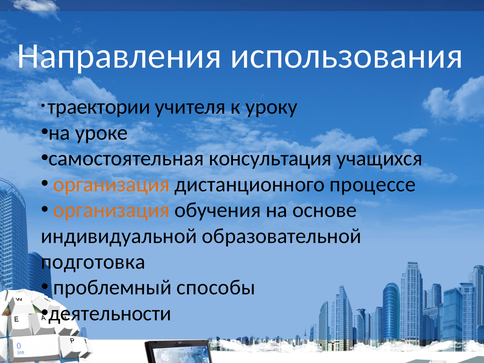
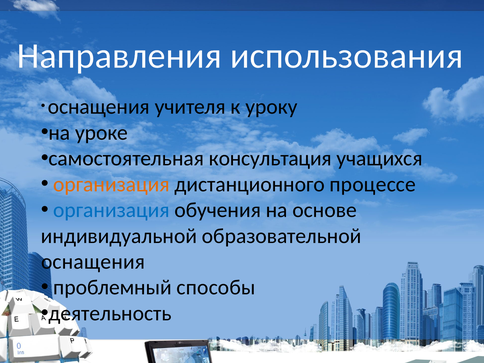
траектории at (99, 107): траектории -> оснащения
организация at (111, 210) colour: orange -> blue
подготовка at (93, 262): подготовка -> оснащения
деятельности: деятельности -> деятельность
